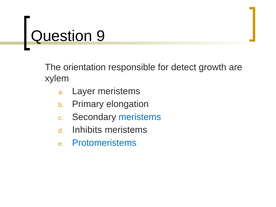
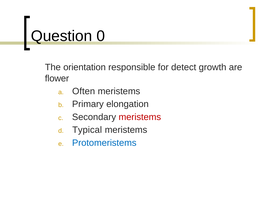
9: 9 -> 0
xylem: xylem -> flower
Layer: Layer -> Often
meristems at (140, 117) colour: blue -> red
Inhibits: Inhibits -> Typical
